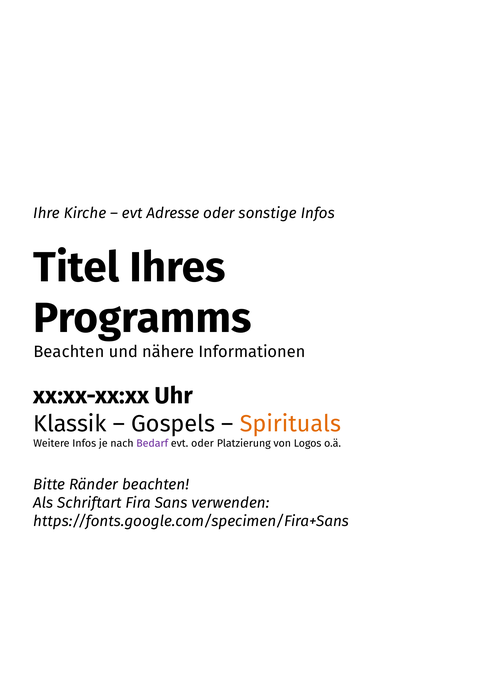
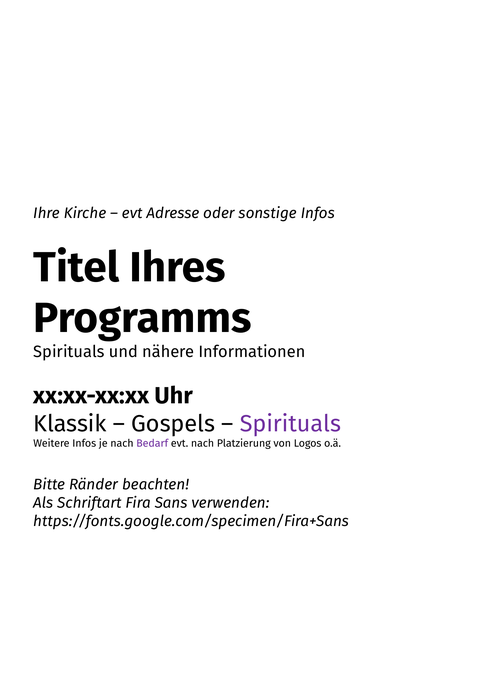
Beachten at (69, 352): Beachten -> Spirituals
Spirituals at (290, 424) colour: orange -> purple
evt oder: oder -> nach
